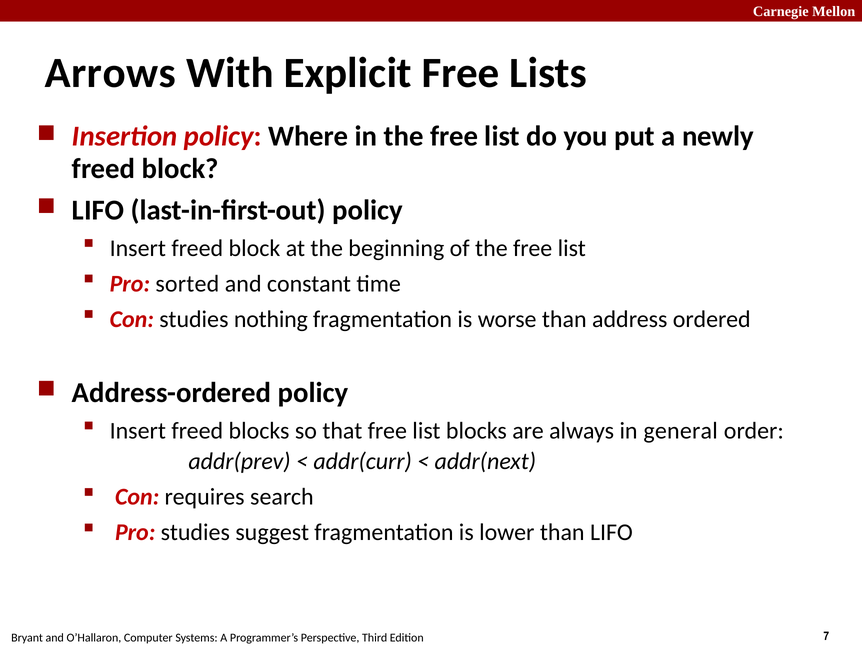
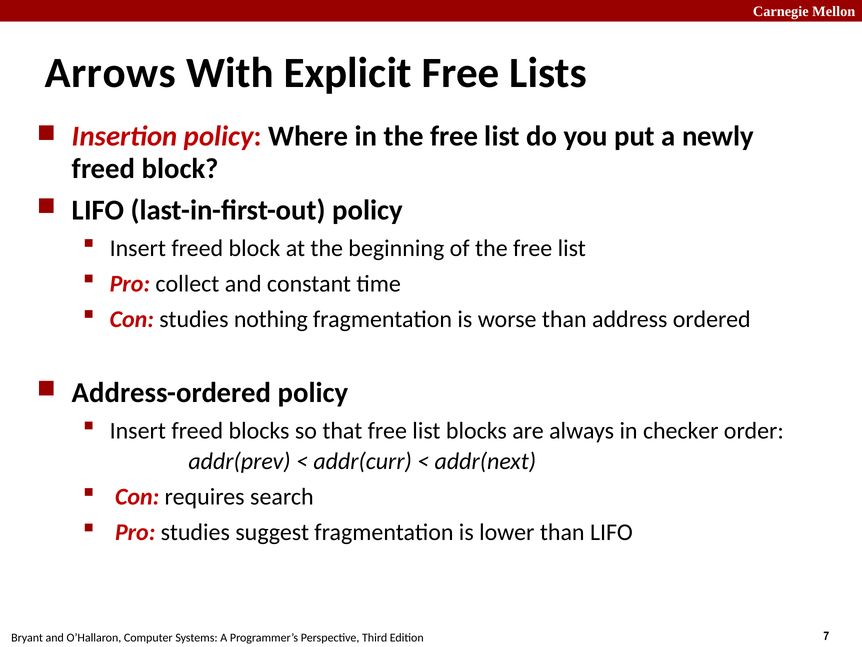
sorted: sorted -> collect
general: general -> checker
